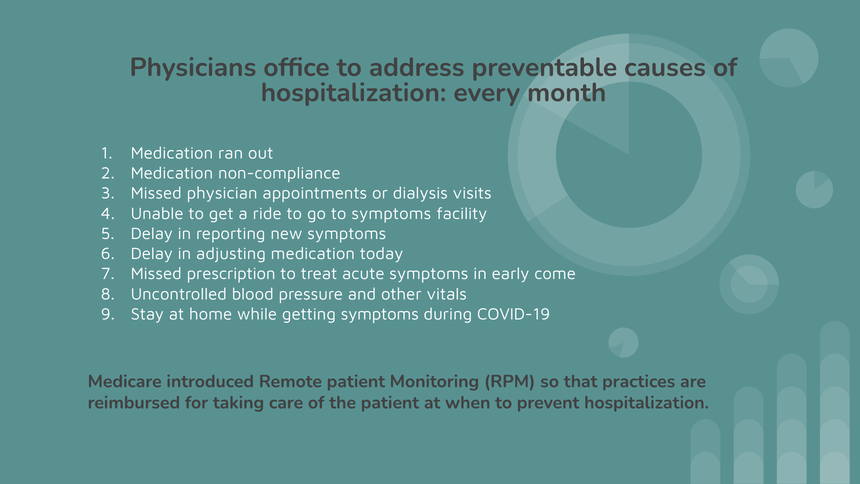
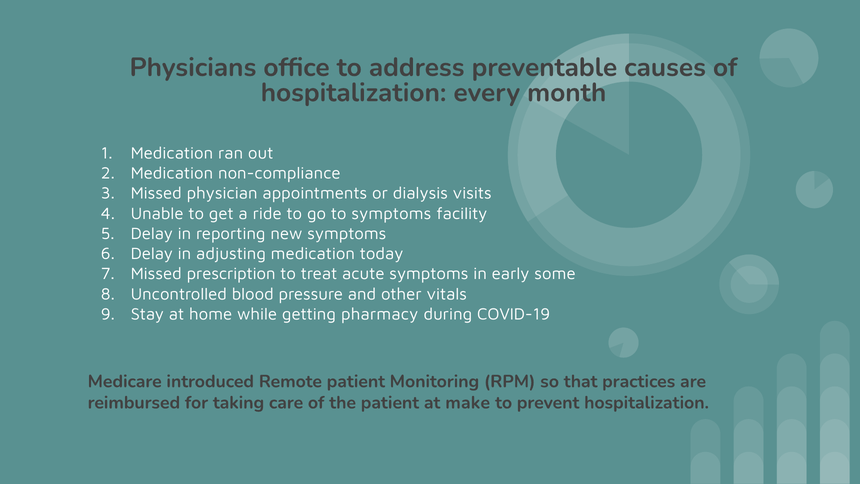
come: come -> some
getting symptoms: symptoms -> pharmacy
when: when -> make
